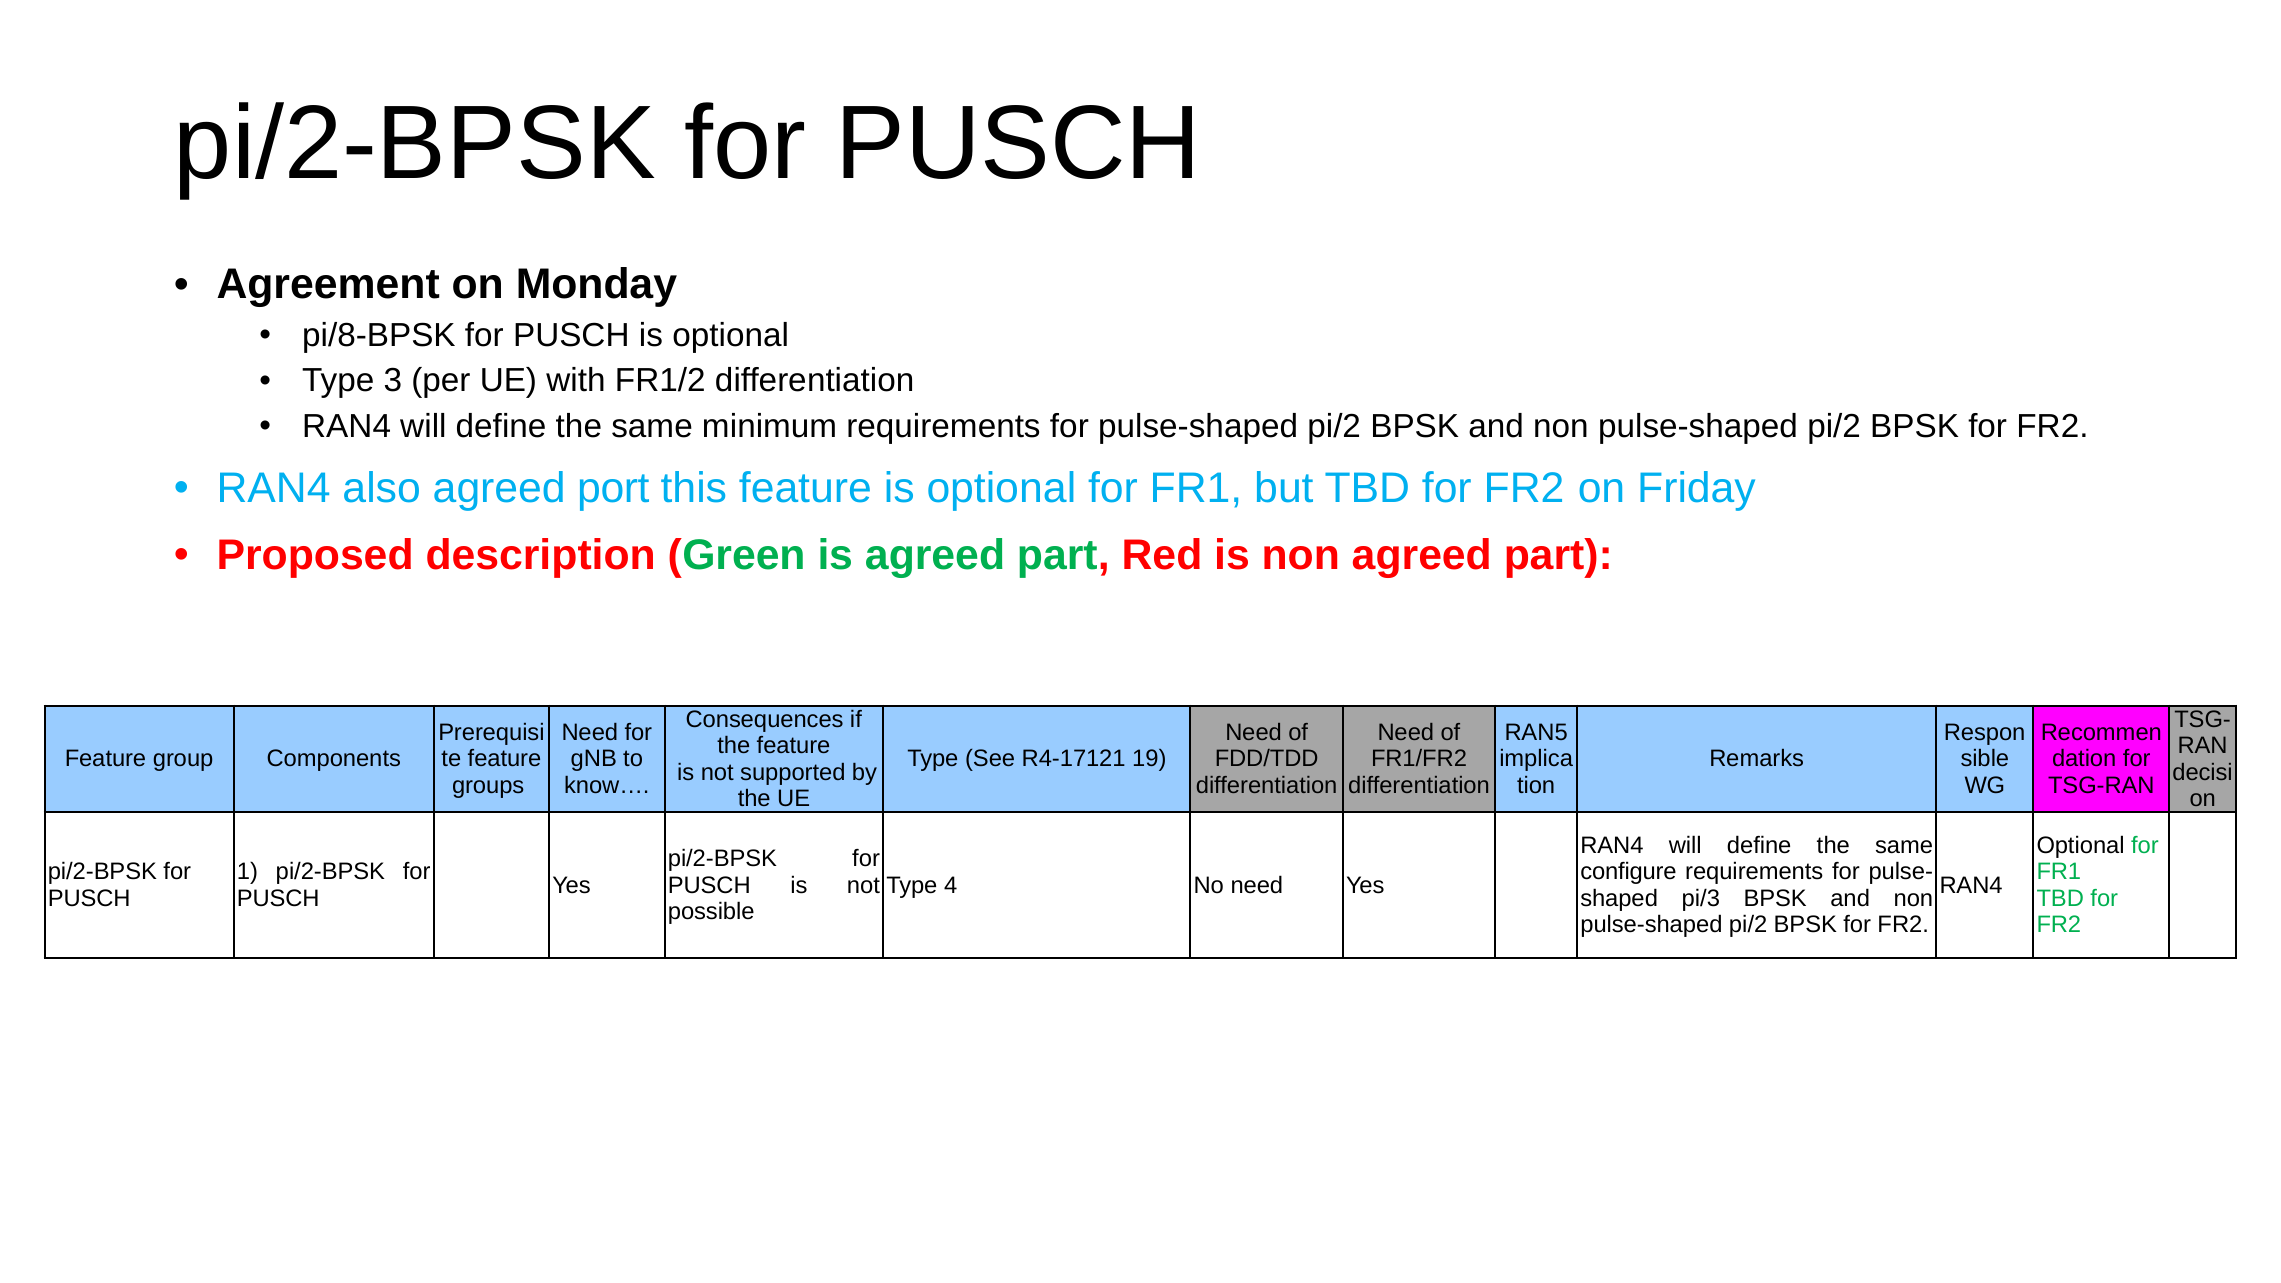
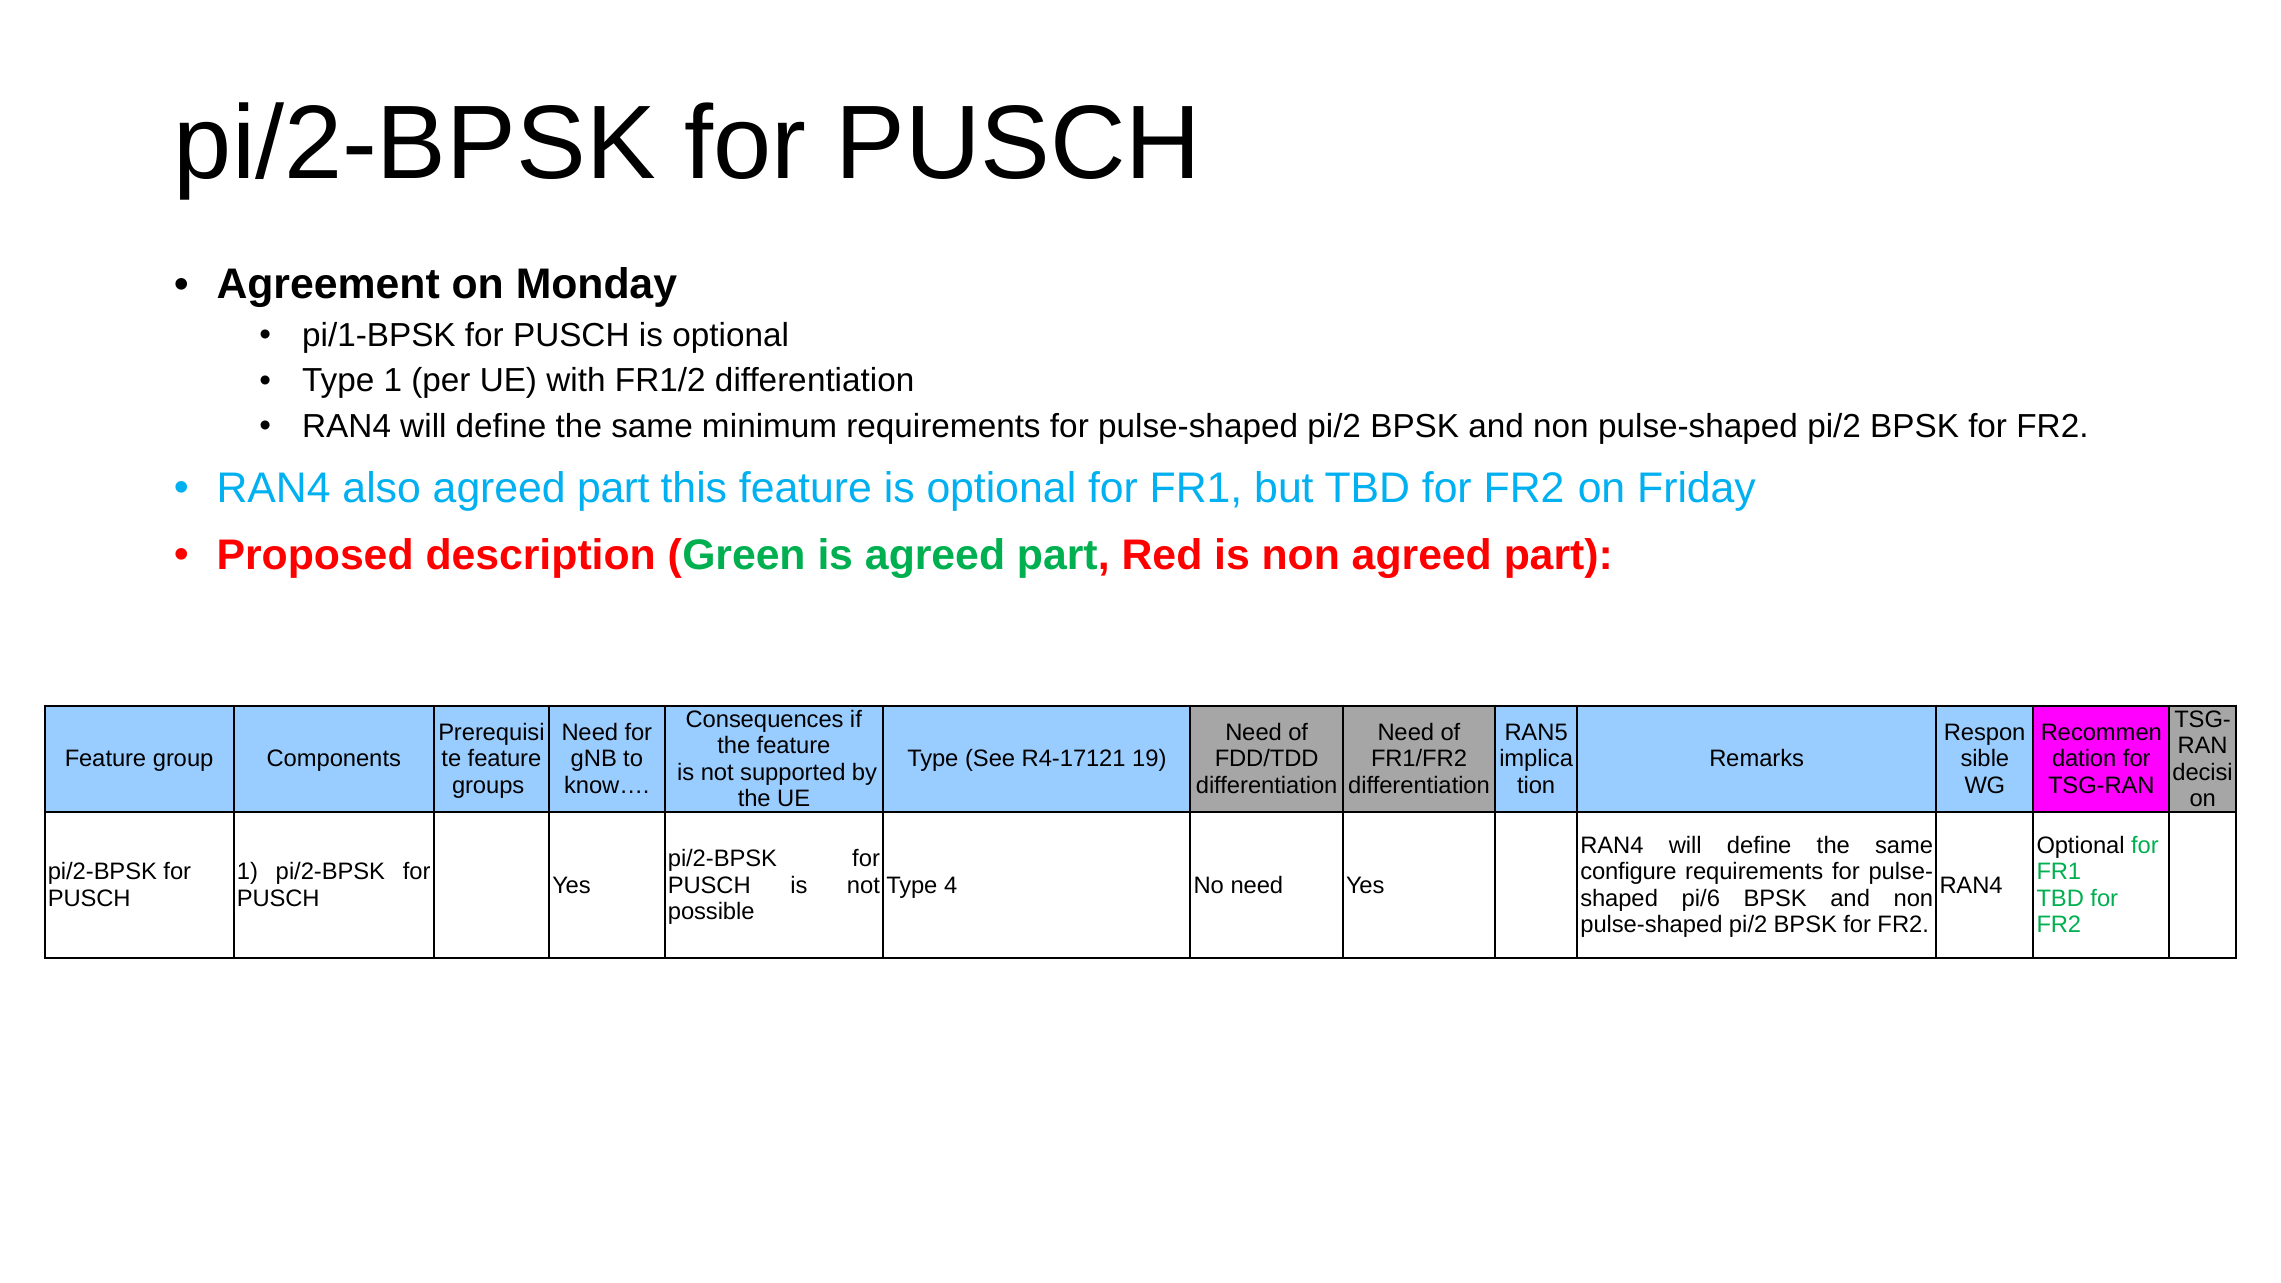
pi/8-BPSK: pi/8-BPSK -> pi/1-BPSK
Type 3: 3 -> 1
also agreed port: port -> part
pi/3: pi/3 -> pi/6
